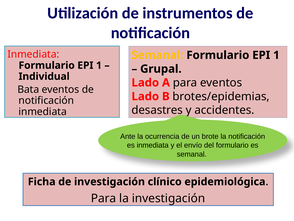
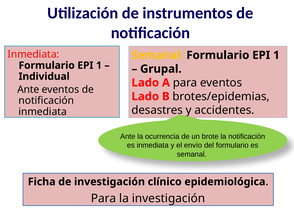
Bata at (28, 89): Bata -> Ante
